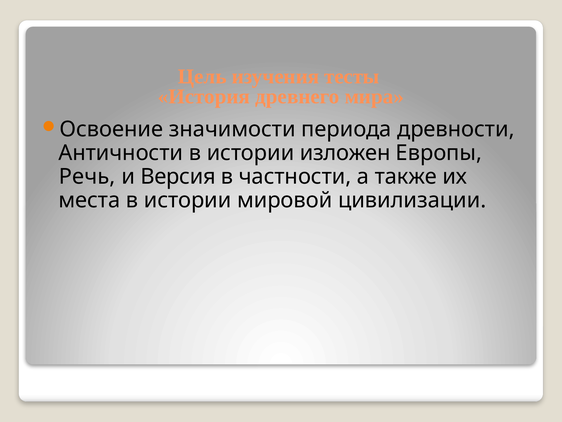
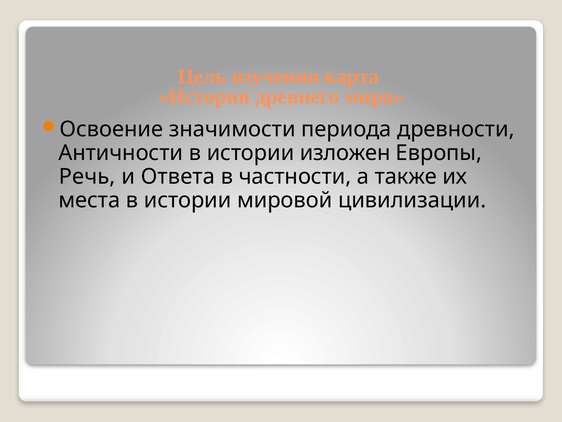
тесты: тесты -> карта
Версия: Версия -> Ответа
